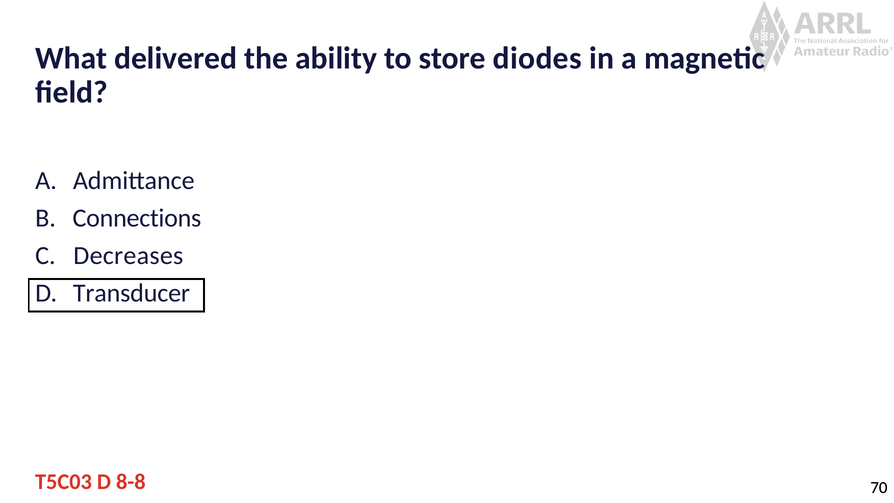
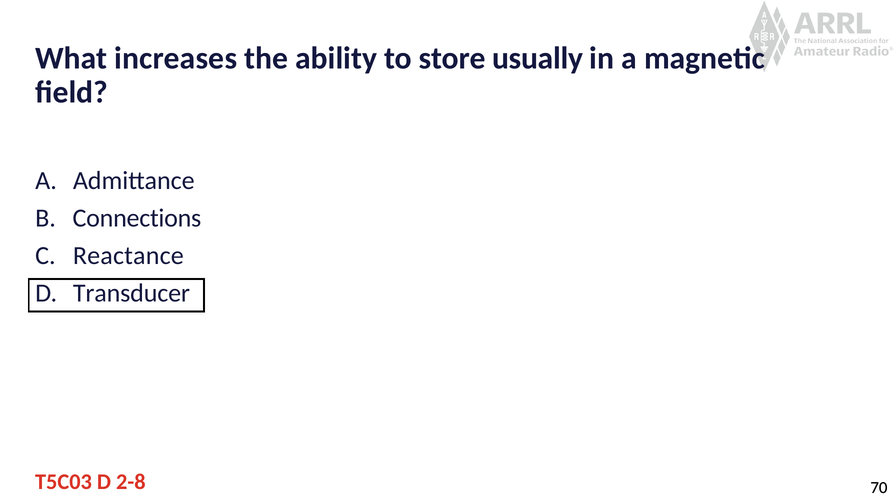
delivered: delivered -> increases
diodes: diodes -> usually
Decreases: Decreases -> Reactance
8-8: 8-8 -> 2-8
